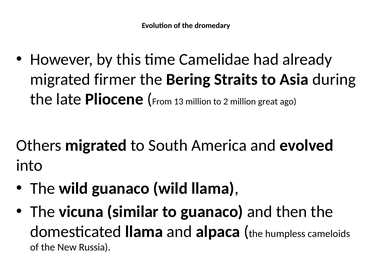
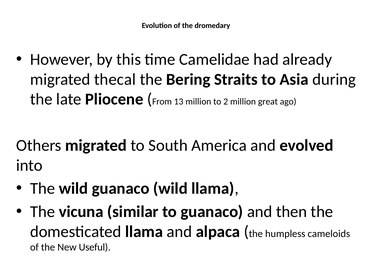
firmer: firmer -> thecal
Russia: Russia -> Useful
